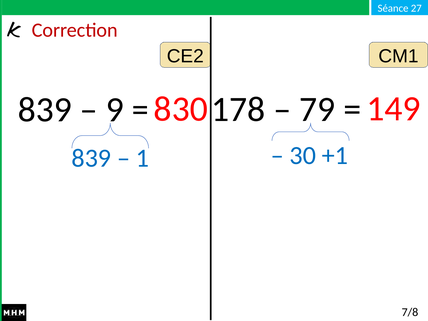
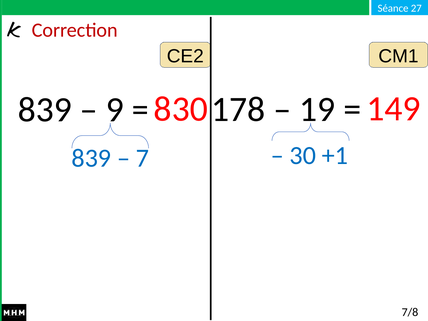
79: 79 -> 19
1: 1 -> 7
